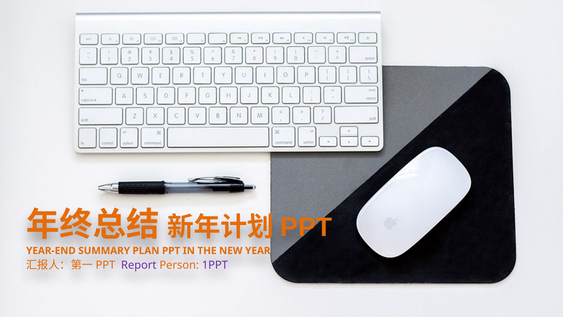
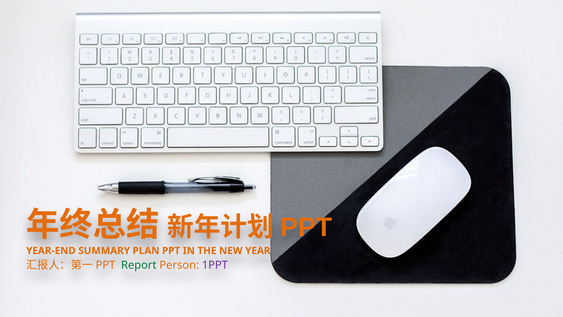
Report colour: purple -> green
